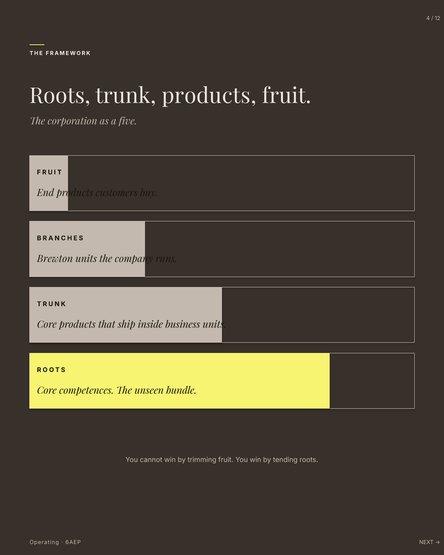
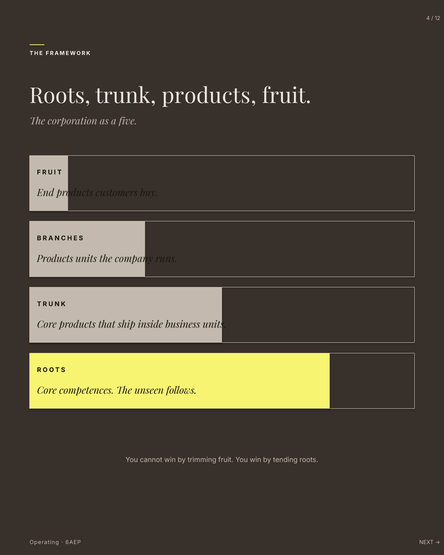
Brewton at (55, 259): Brewton -> Products
bundle: bundle -> follows
